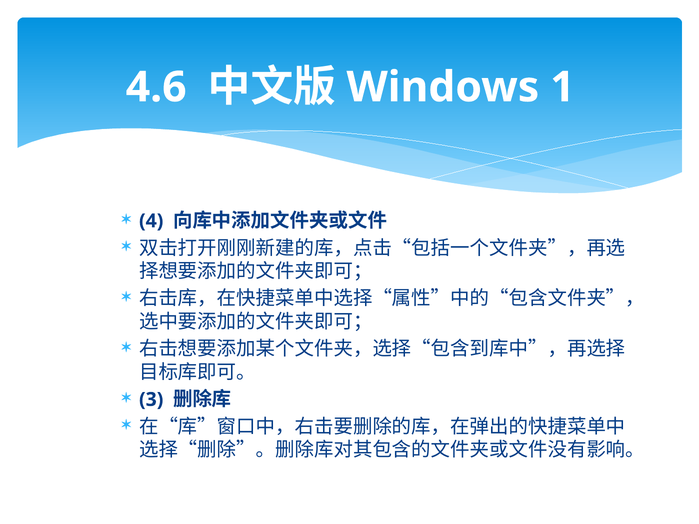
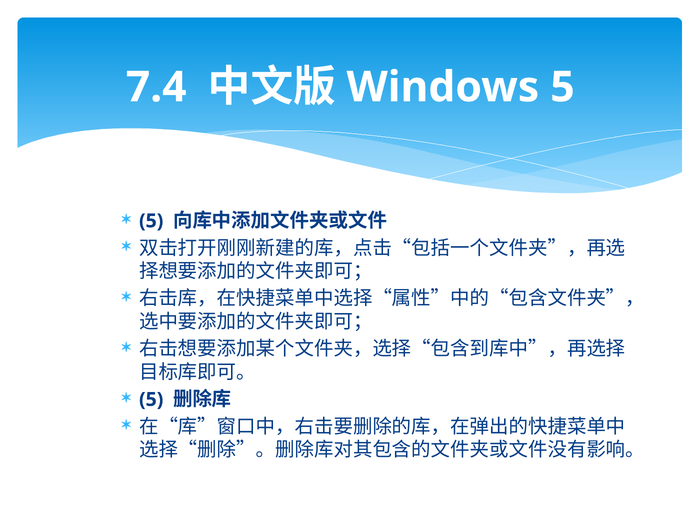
4.6: 4.6 -> 7.4
1 at (562, 87): 1 -> 5
4 at (151, 221): 4 -> 5
3 at (151, 400): 3 -> 5
